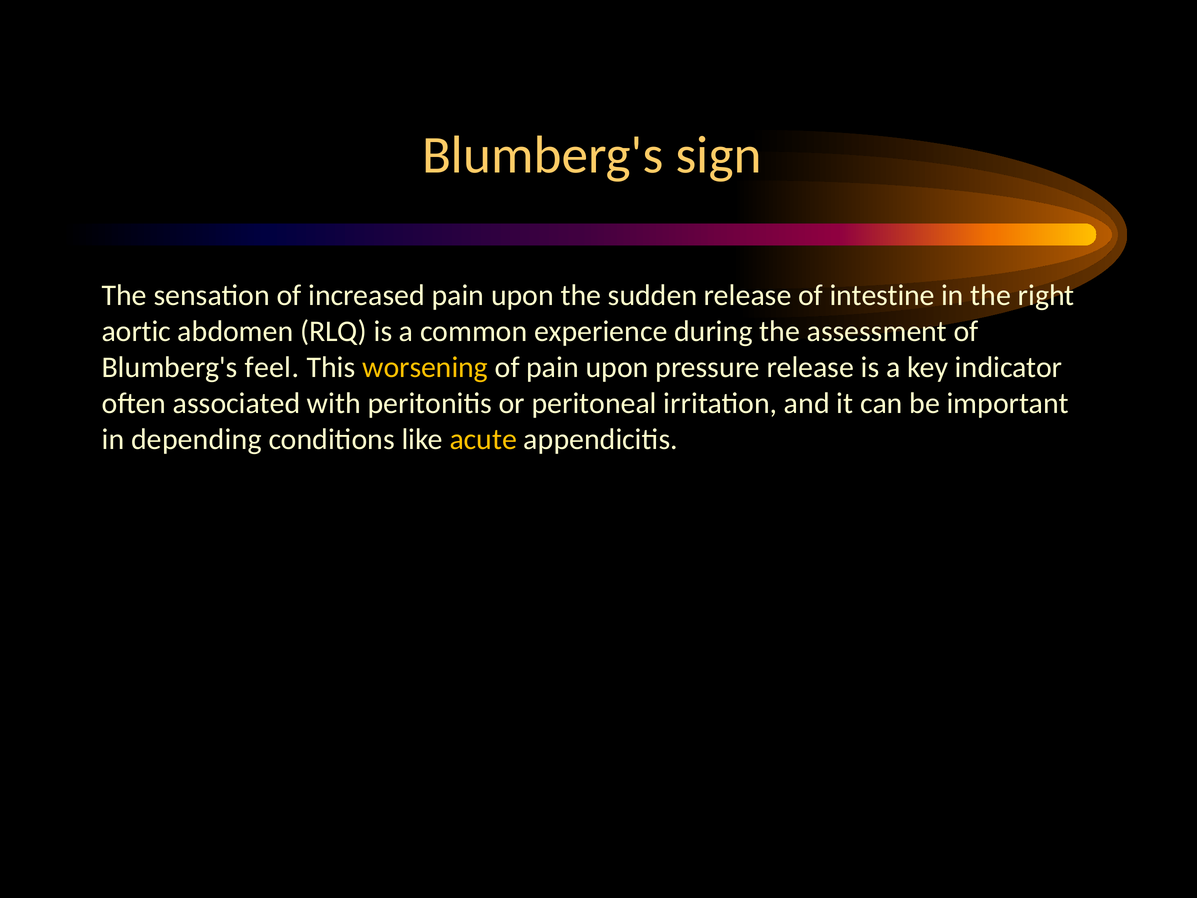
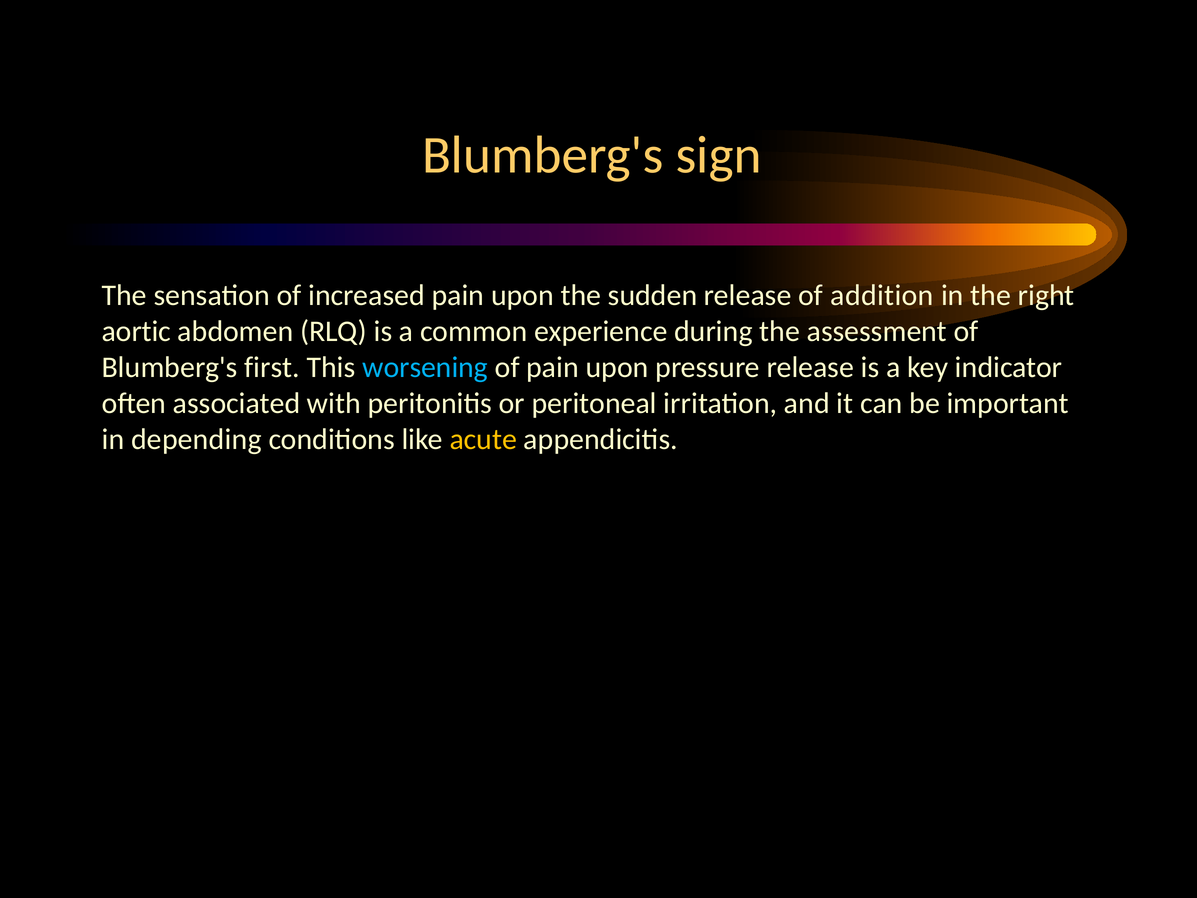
intestine: intestine -> addition
feel: feel -> first
worsening colour: yellow -> light blue
